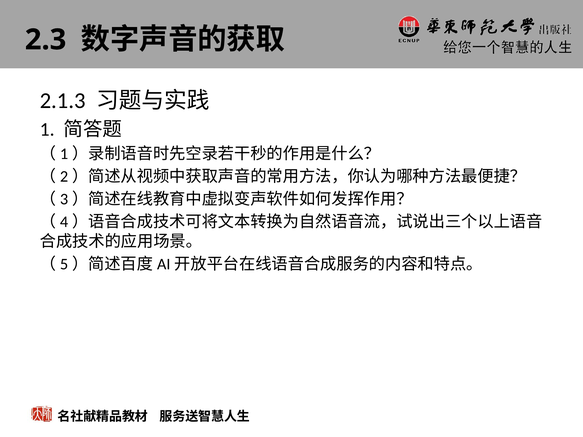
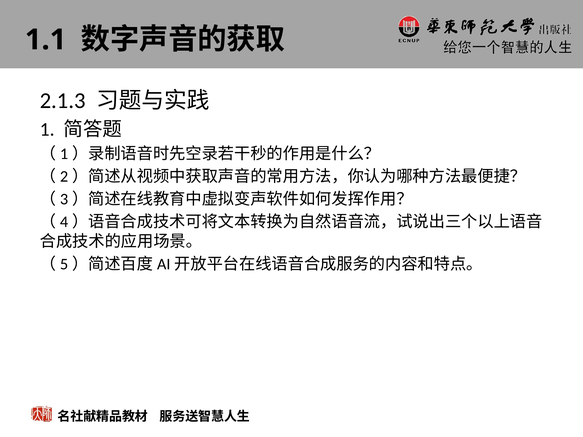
2.3: 2.3 -> 1.1
